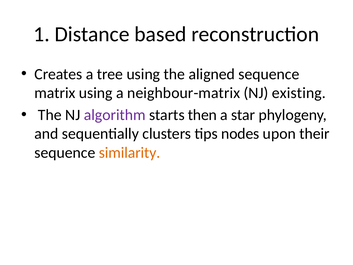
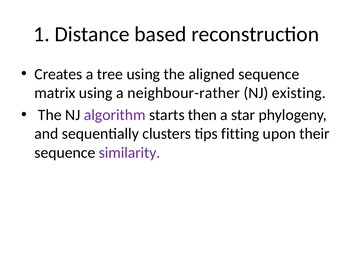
neighbour-matrix: neighbour-matrix -> neighbour-rather
nodes: nodes -> fitting
similarity colour: orange -> purple
